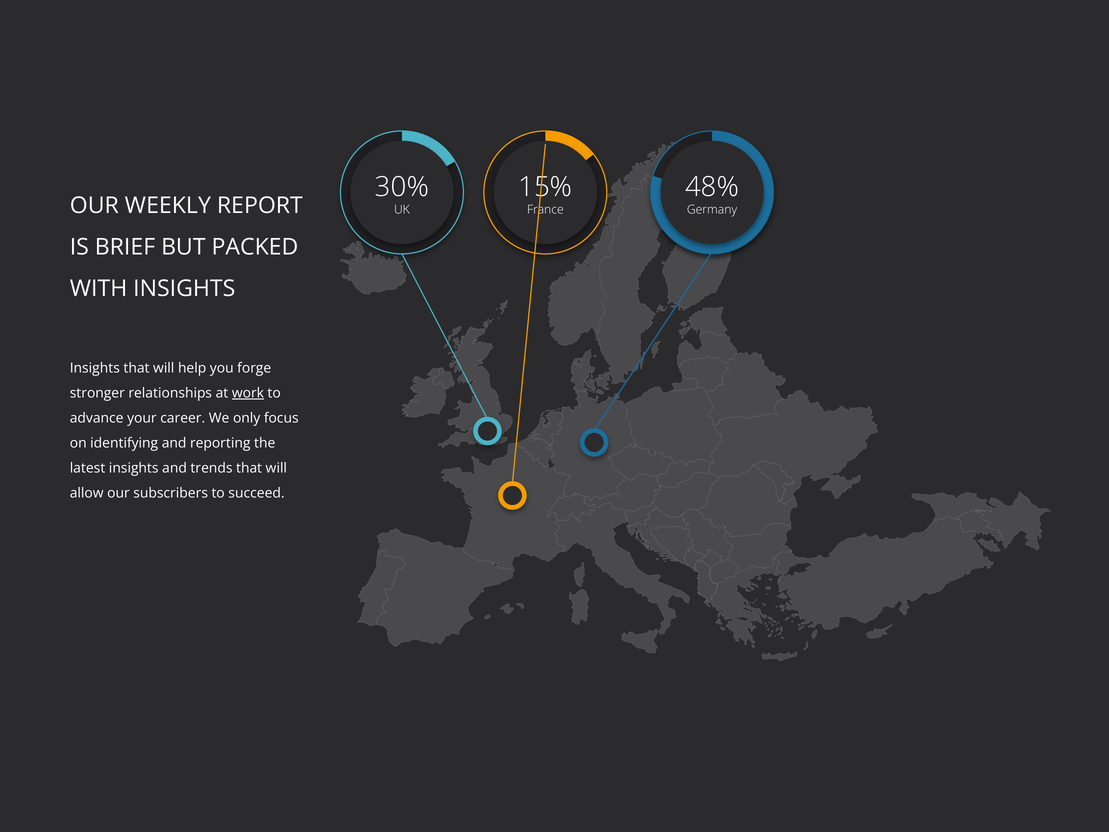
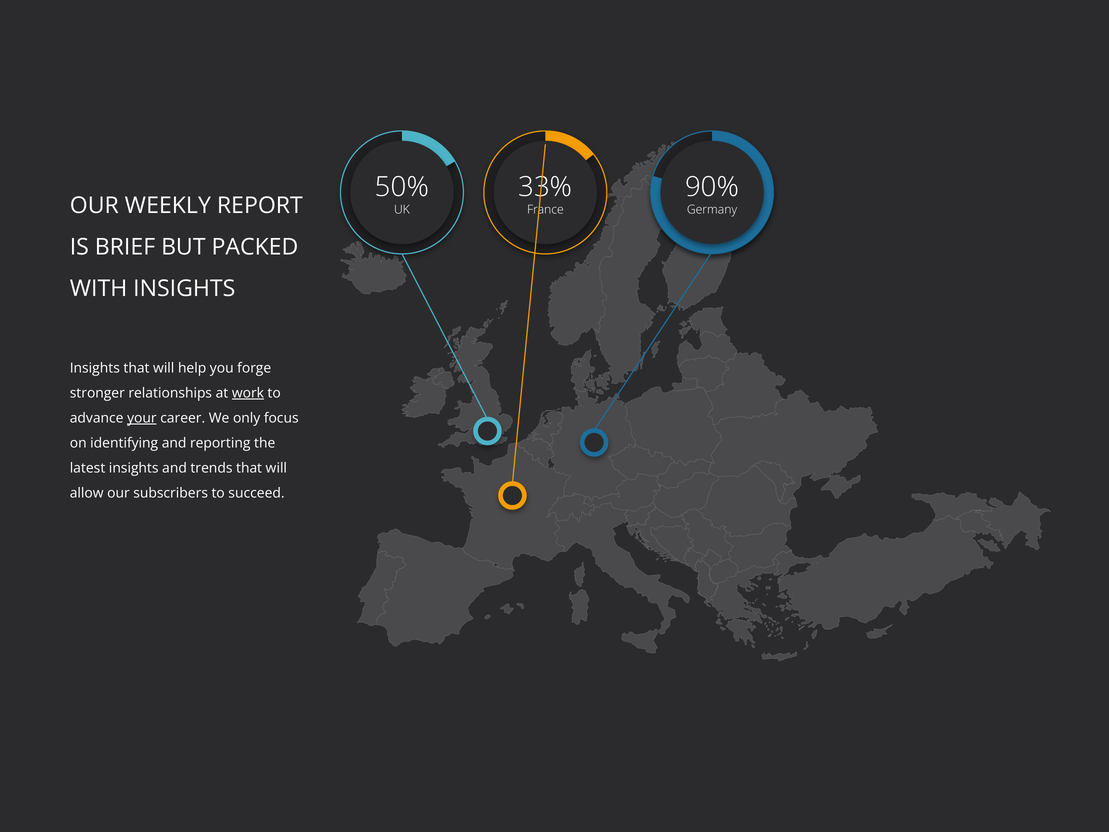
30%: 30% -> 50%
15%: 15% -> 33%
48%: 48% -> 90%
your underline: none -> present
